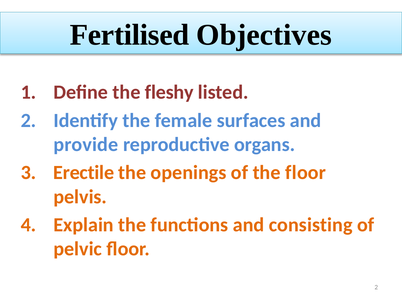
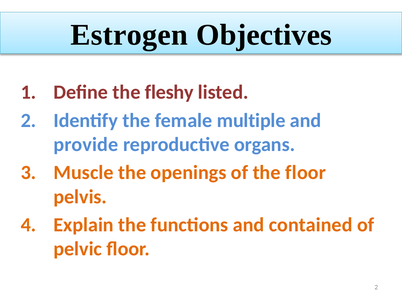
Fertilised: Fertilised -> Estrogen
surfaces: surfaces -> multiple
Erectile: Erectile -> Muscle
consisting: consisting -> contained
